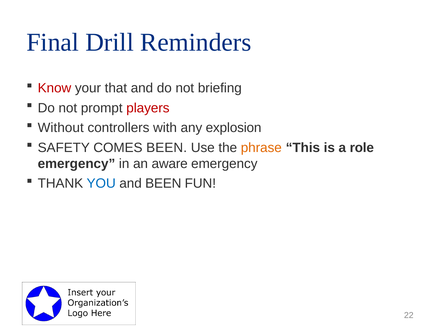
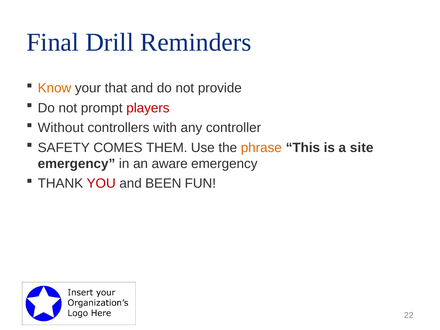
Know colour: red -> orange
briefing: briefing -> provide
explosion: explosion -> controller
COMES BEEN: BEEN -> THEM
role: role -> site
YOU colour: blue -> red
